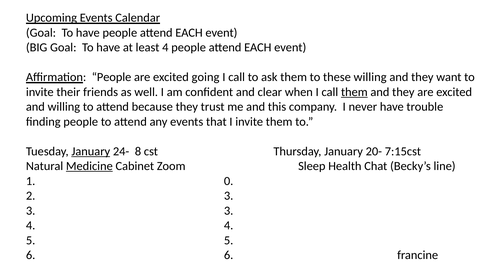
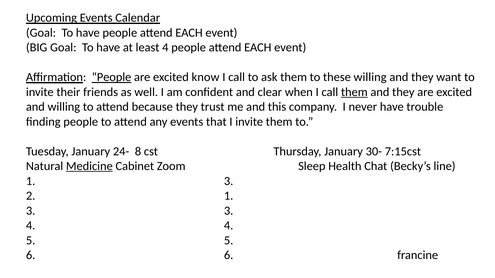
People at (112, 77) underline: none -> present
going: going -> know
January at (91, 152) underline: present -> none
20-: 20- -> 30-
0 at (229, 181): 0 -> 3
2 3: 3 -> 1
